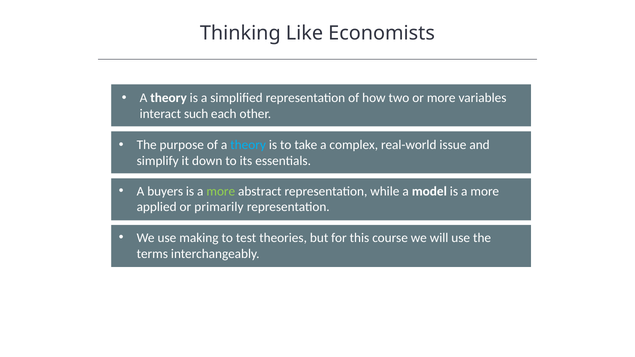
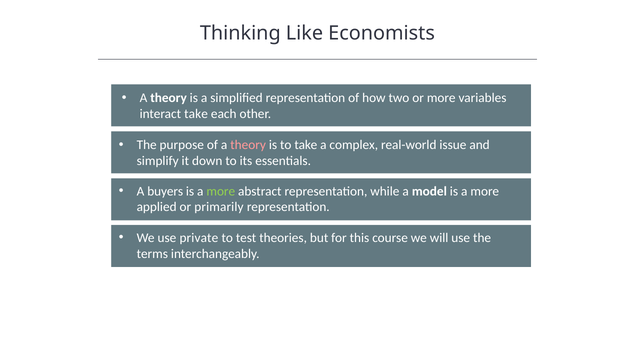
interact such: such -> take
theory at (248, 145) colour: light blue -> pink
making: making -> private
